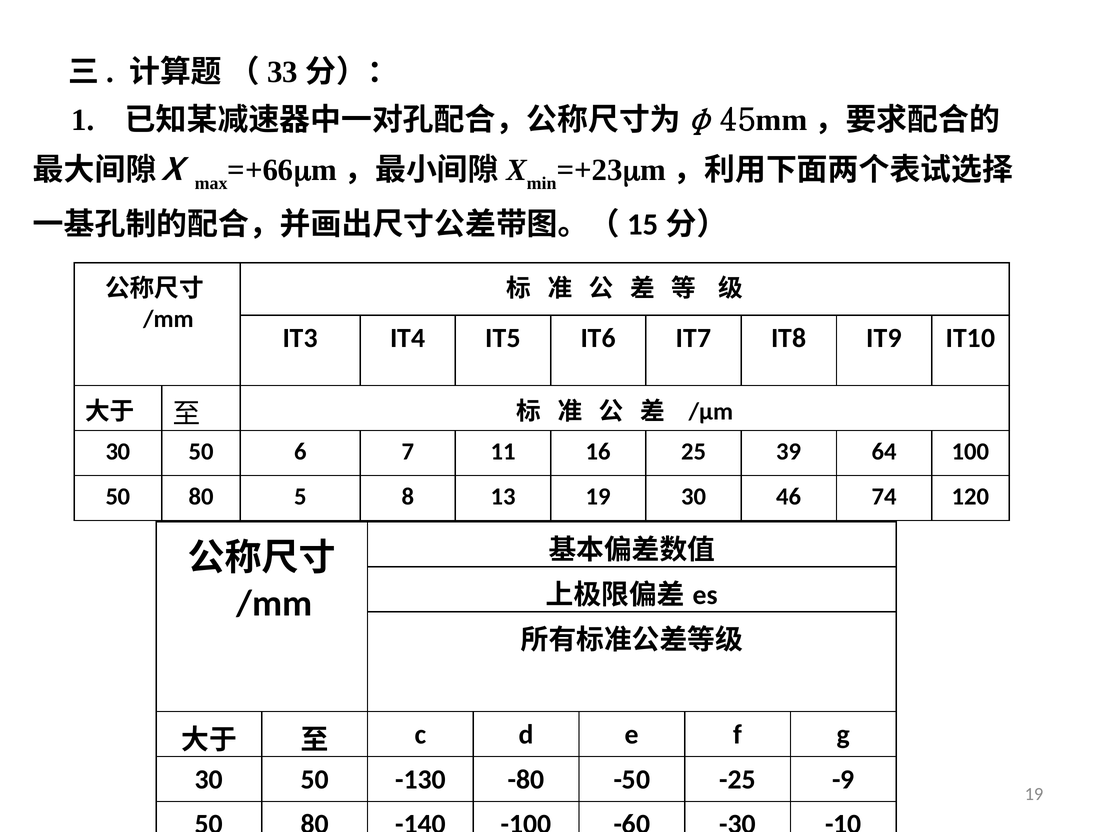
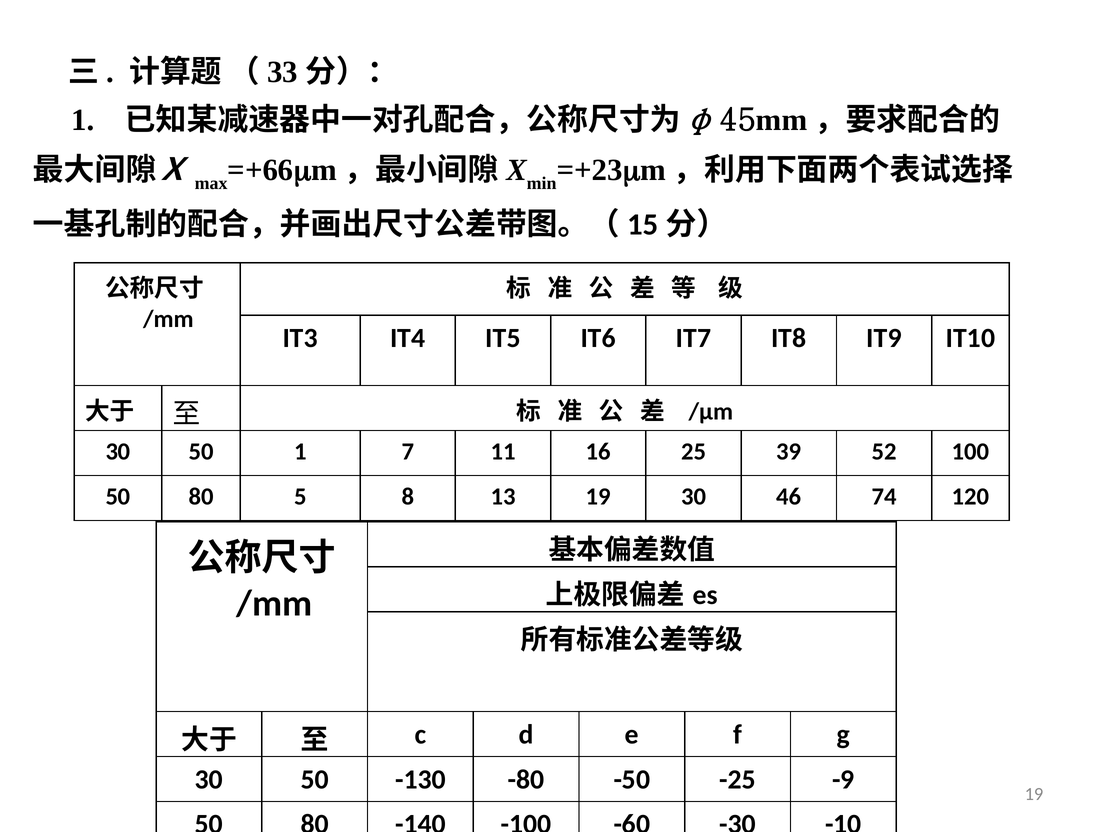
50 6: 6 -> 1
64: 64 -> 52
